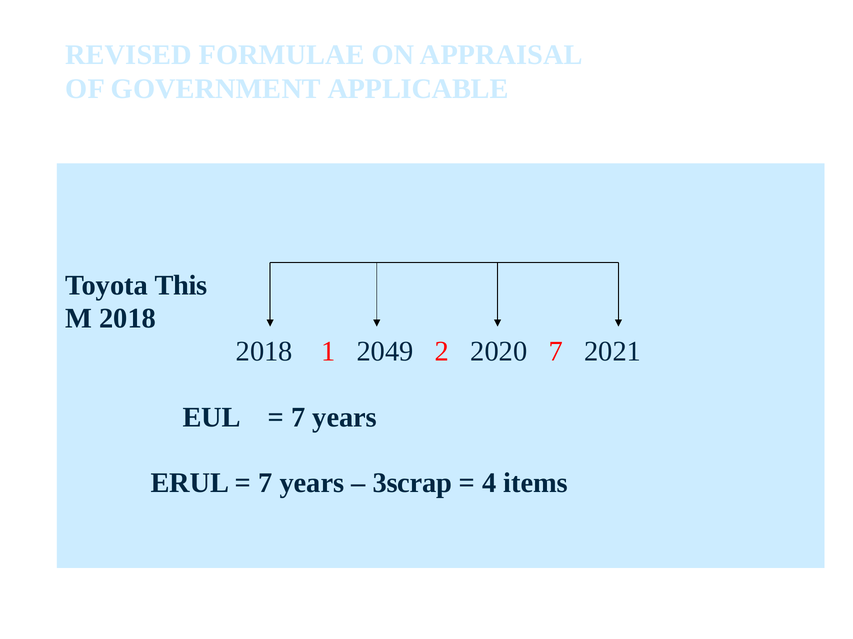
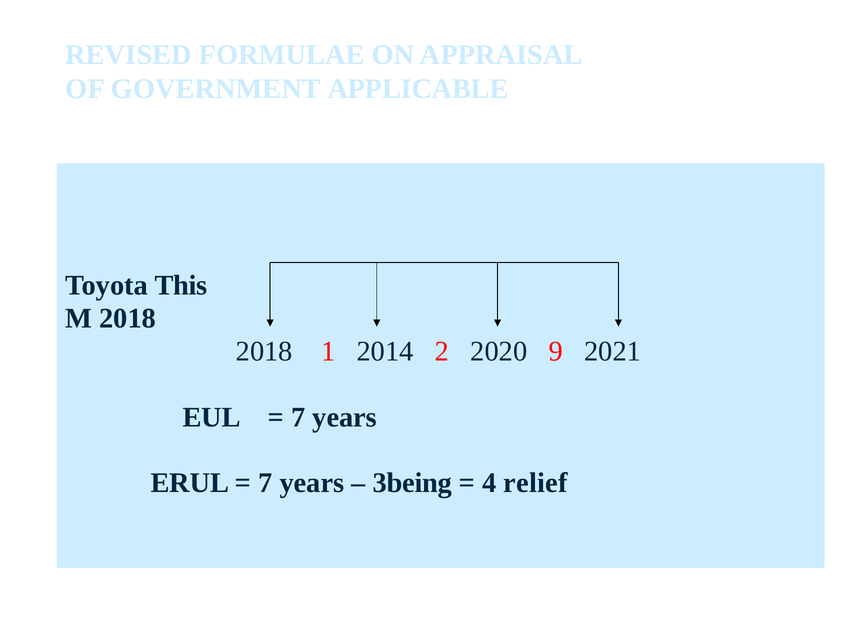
2049: 2049 -> 2014
2020 7: 7 -> 9
3scrap: 3scrap -> 3being
items: items -> relief
